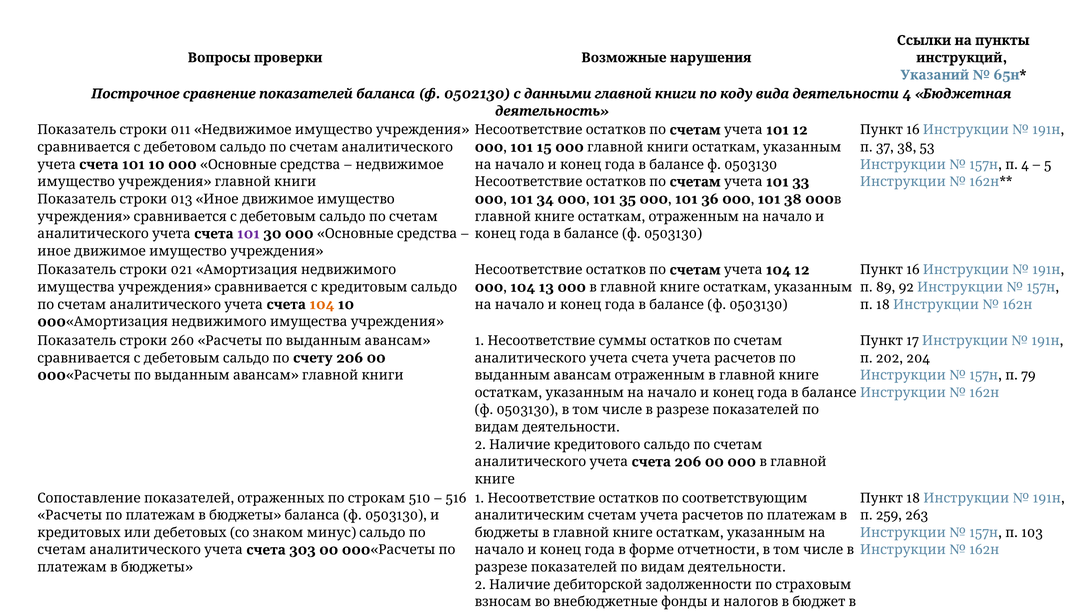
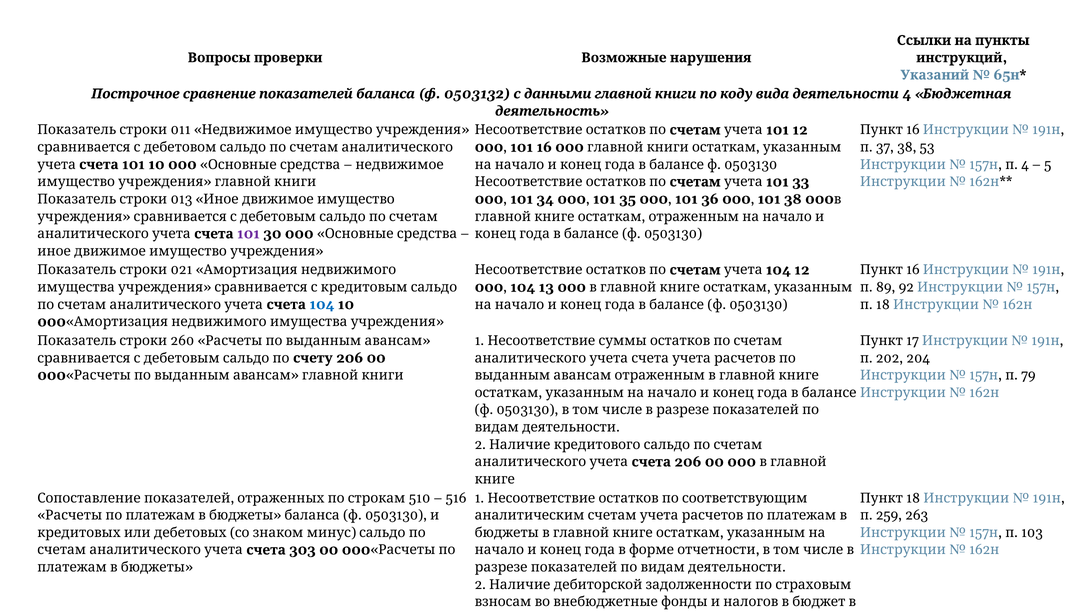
0502130: 0502130 -> 0503132
101 15: 15 -> 16
104 at (322, 305) colour: orange -> blue
